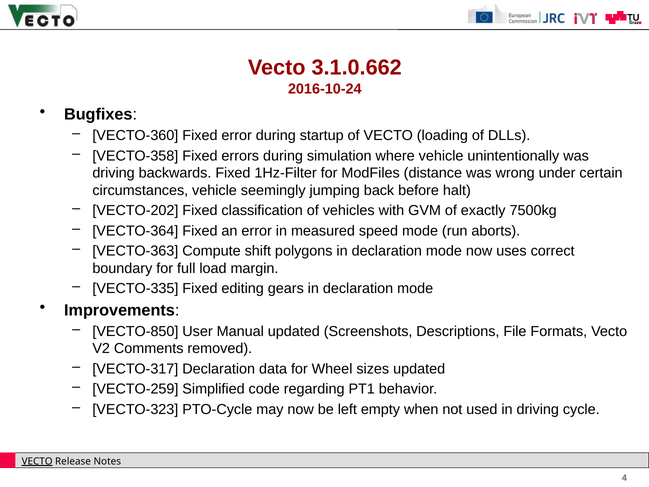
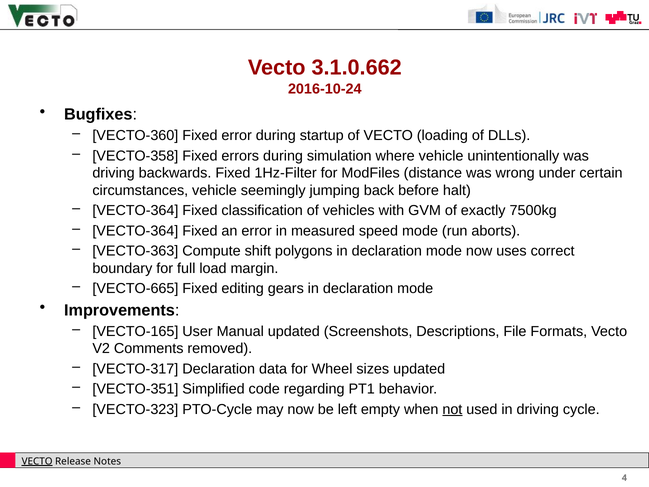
VECTO-202 at (135, 210): VECTO-202 -> VECTO-364
VECTO-335: VECTO-335 -> VECTO-665
VECTO-850: VECTO-850 -> VECTO-165
VECTO-259: VECTO-259 -> VECTO-351
not underline: none -> present
